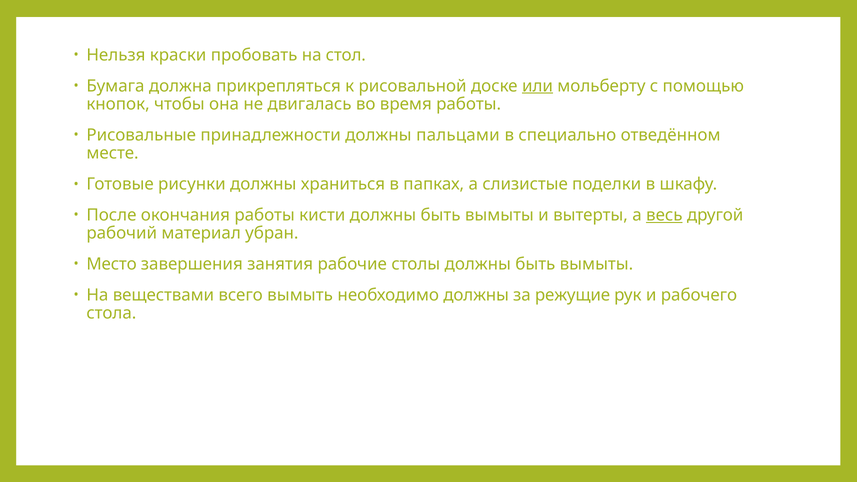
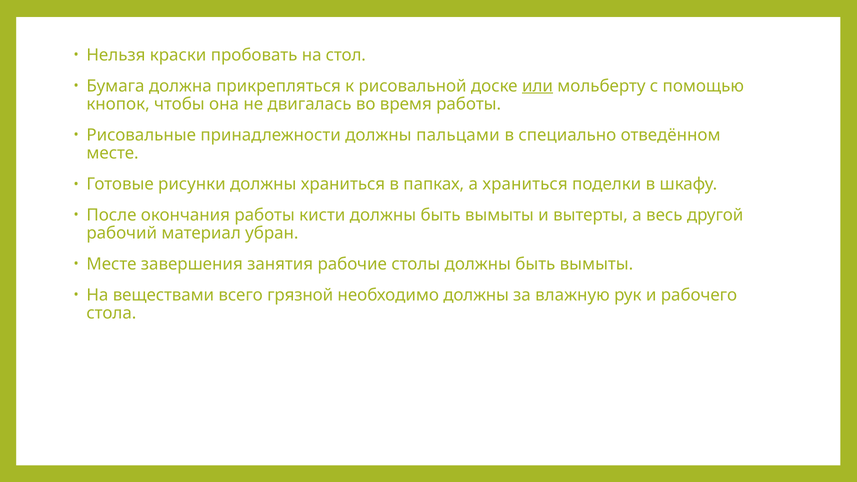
а слизистые: слизистые -> храниться
весь underline: present -> none
Место at (112, 264): Место -> Месте
вымыть: вымыть -> грязной
режущие: режущие -> влажную
